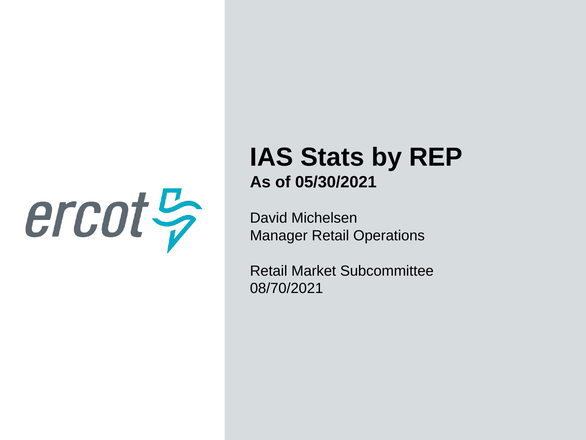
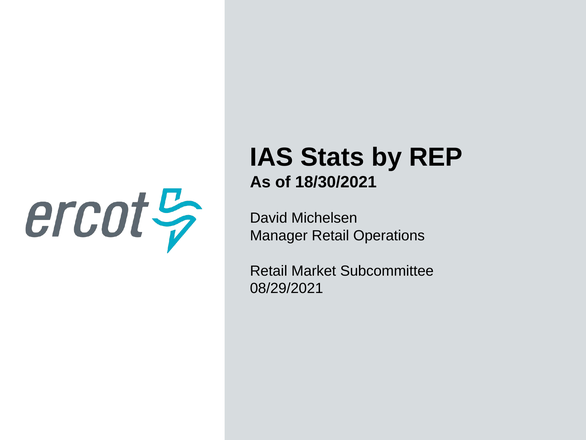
05/30/2021: 05/30/2021 -> 18/30/2021
08/70/2021: 08/70/2021 -> 08/29/2021
